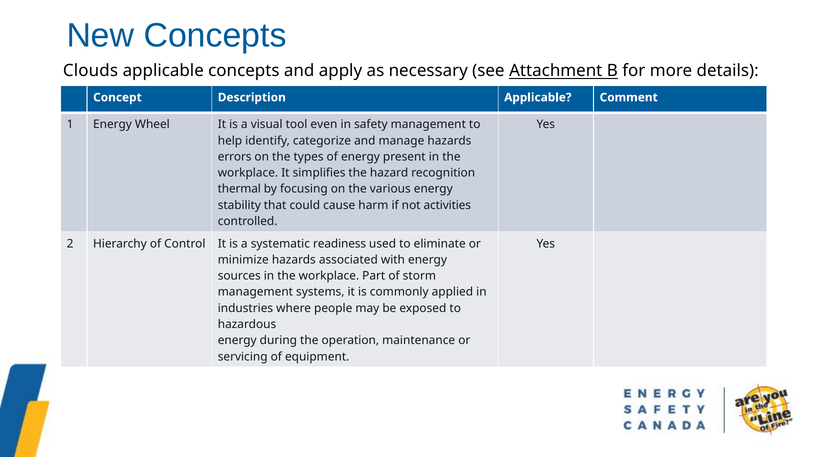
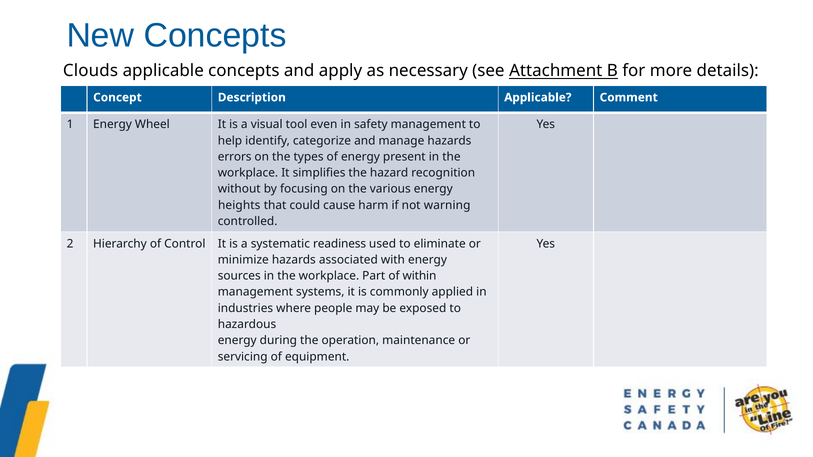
thermal: thermal -> without
stability: stability -> heights
activities: activities -> warning
storm: storm -> within
